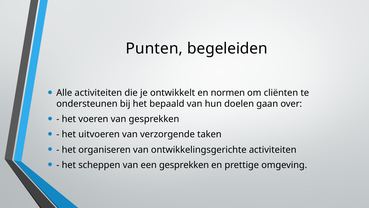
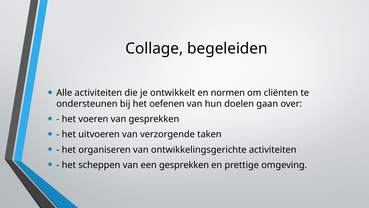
Punten: Punten -> Collage
bepaald: bepaald -> oefenen
